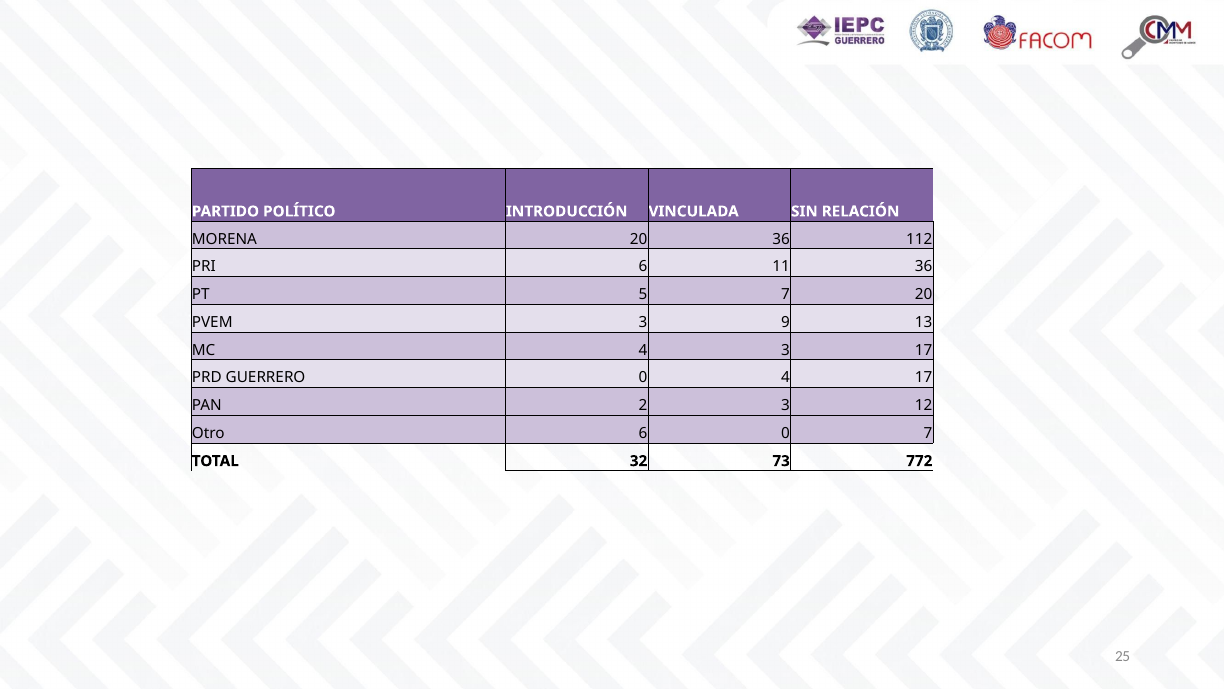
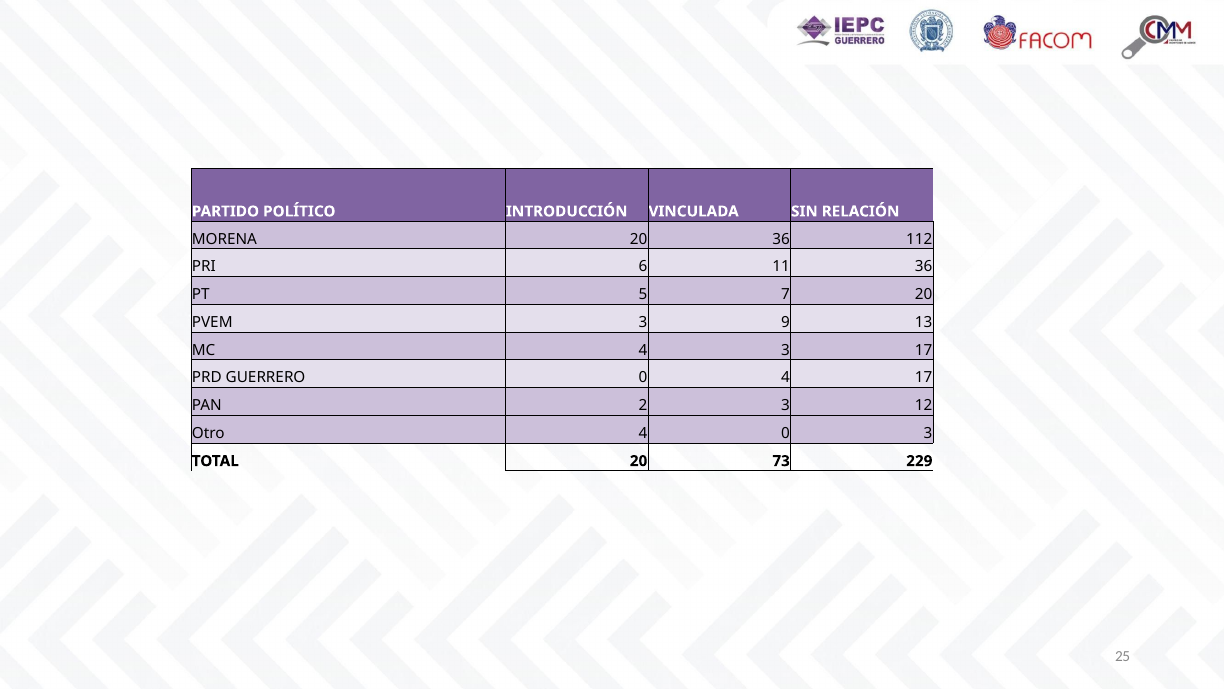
Otro 6: 6 -> 4
0 7: 7 -> 3
TOTAL 32: 32 -> 20
772: 772 -> 229
